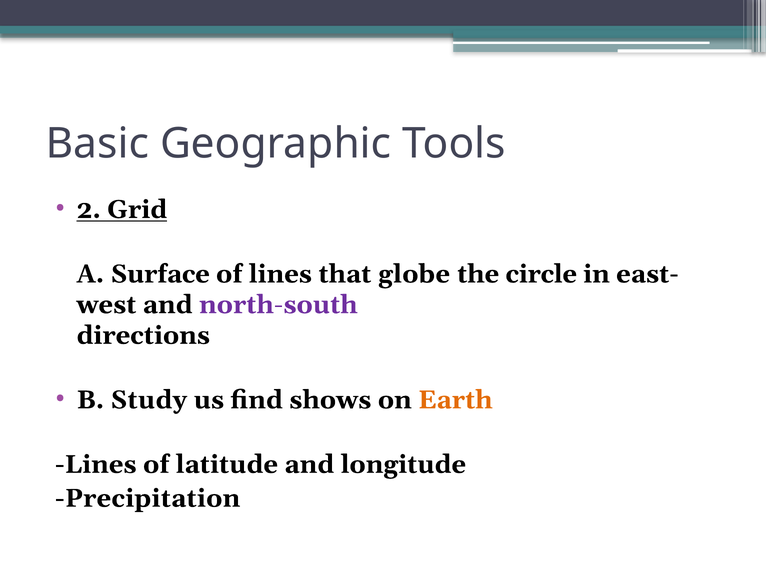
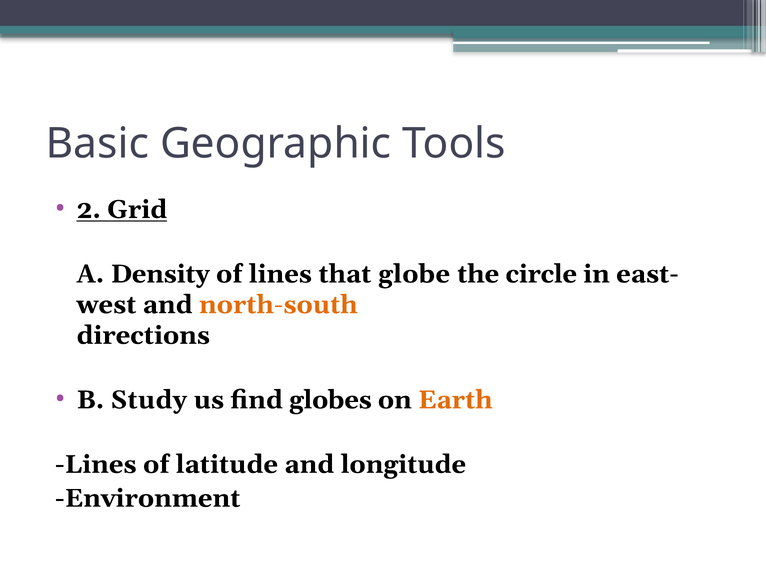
Surface: Surface -> Density
north-south colour: purple -> orange
shows: shows -> globes
Precipitation: Precipitation -> Environment
